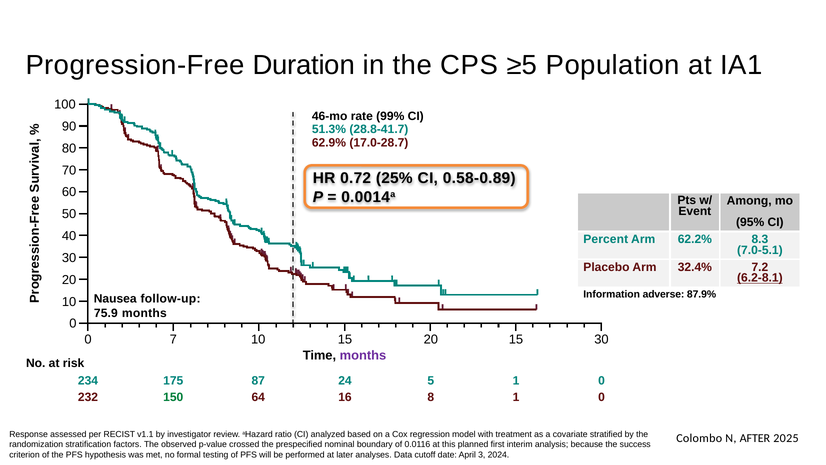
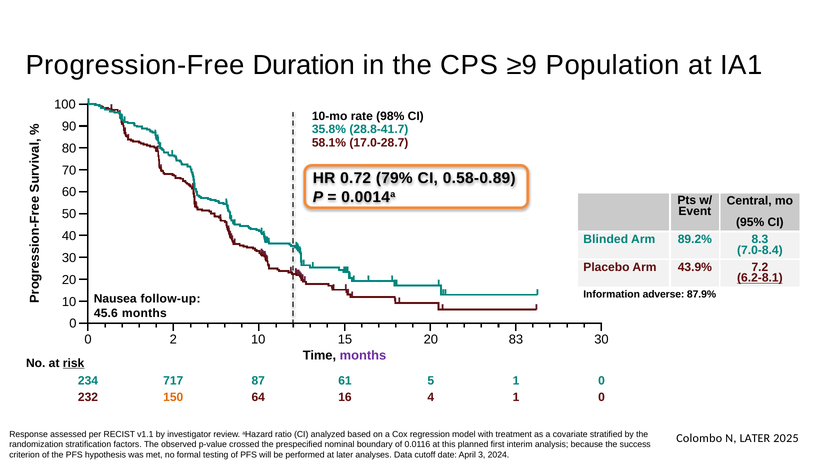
≥5: ≥5 -> ≥9
46-mo: 46-mo -> 10-mo
99%: 99% -> 98%
51.3%: 51.3% -> 35.8%
62.9%: 62.9% -> 58.1%
25%: 25% -> 79%
Among: Among -> Central
Percent: Percent -> Blinded
62.2%: 62.2% -> 89.2%
7.0-5.1: 7.0-5.1 -> 7.0-8.4
32.4%: 32.4% -> 43.9%
75.9: 75.9 -> 45.6
7: 7 -> 2
20 15: 15 -> 83
risk underline: none -> present
175: 175 -> 717
24: 24 -> 61
150 colour: green -> orange
8: 8 -> 4
N AFTER: AFTER -> LATER
